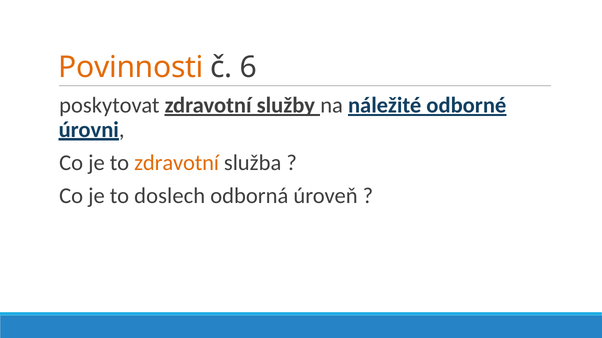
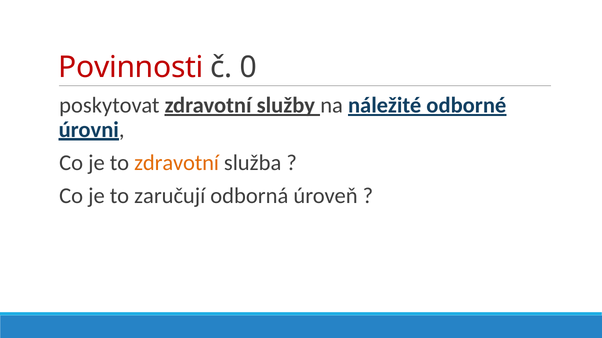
Povinnosti colour: orange -> red
6: 6 -> 0
doslech: doslech -> zaručují
